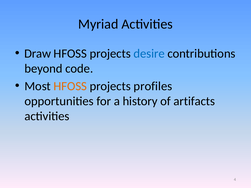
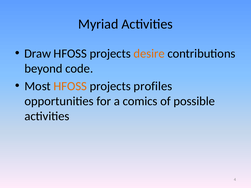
desire colour: blue -> orange
history: history -> comics
artifacts: artifacts -> possible
